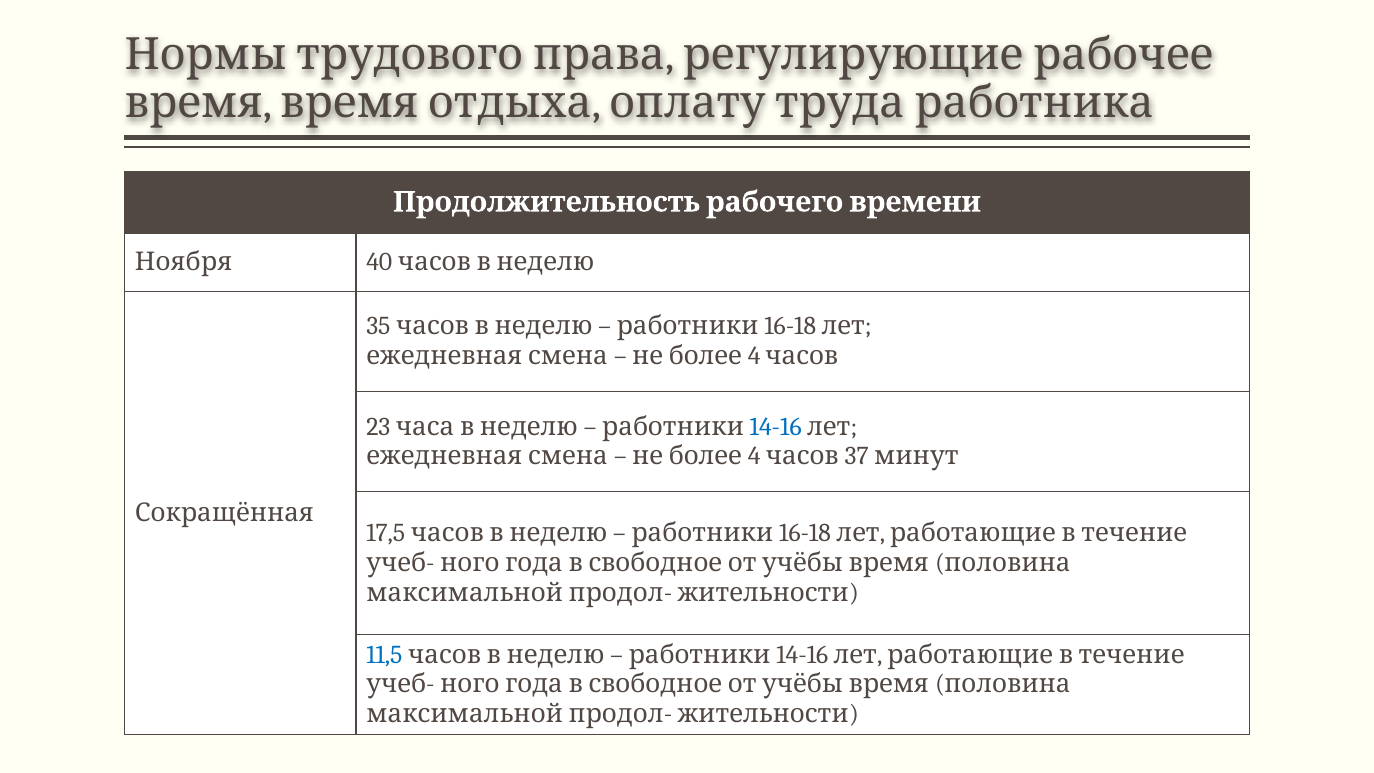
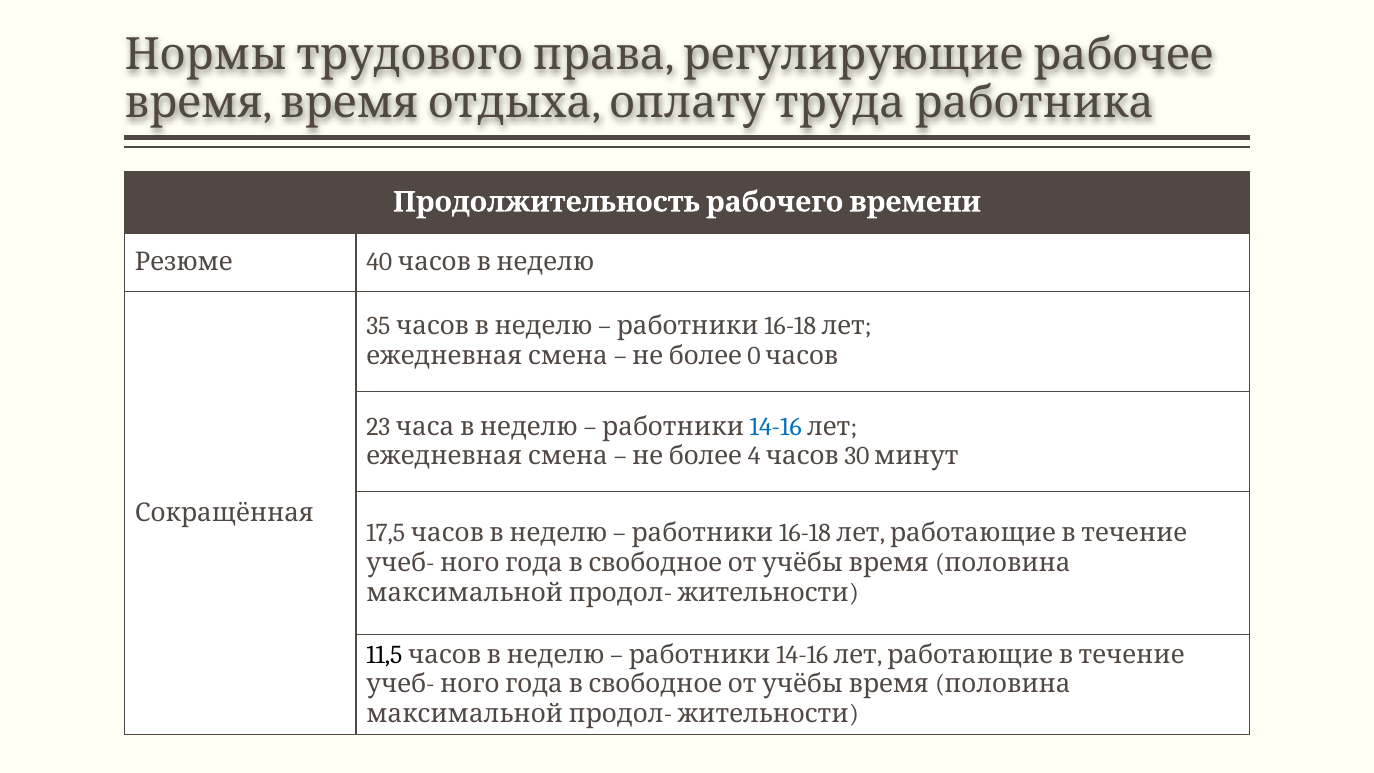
Ноября: Ноября -> Резюме
4 at (754, 356): 4 -> 0
37: 37 -> 30
11,5 colour: blue -> black
